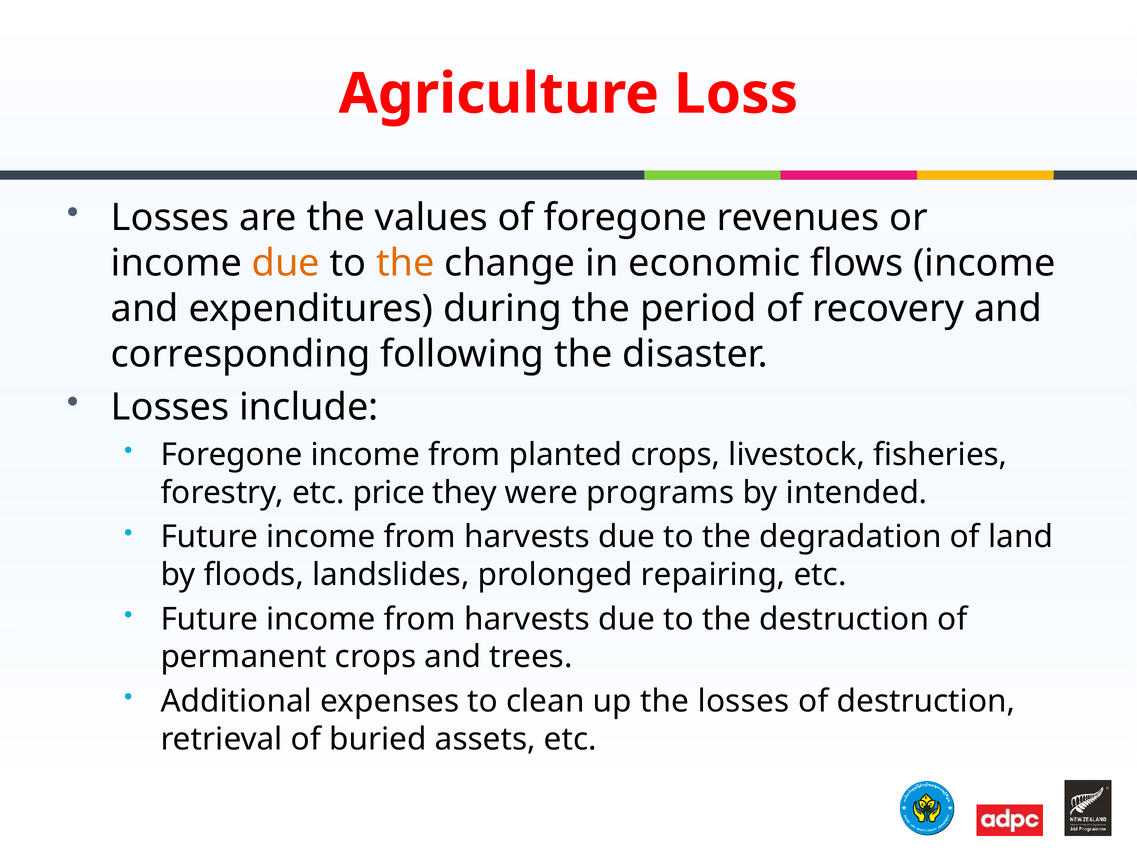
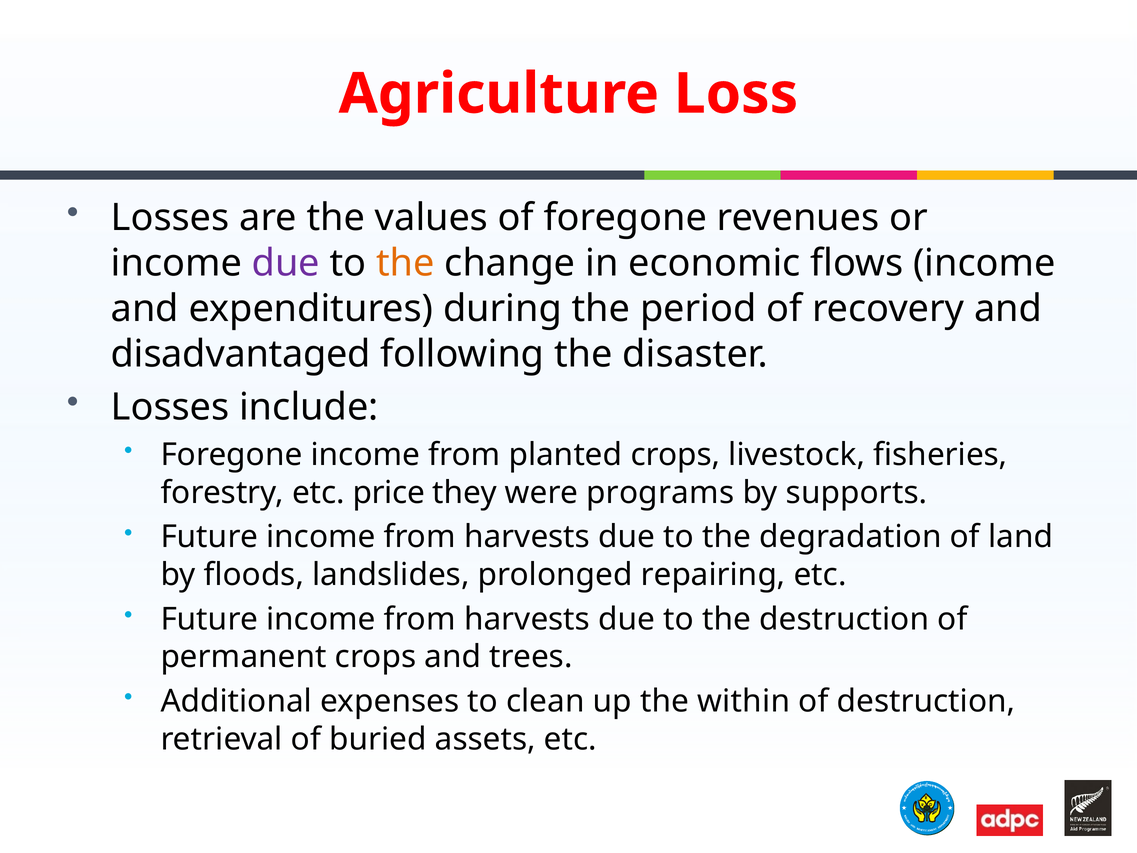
due at (286, 263) colour: orange -> purple
corresponding: corresponding -> disadvantaged
intended: intended -> supports
the losses: losses -> within
